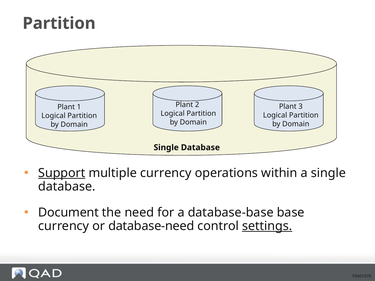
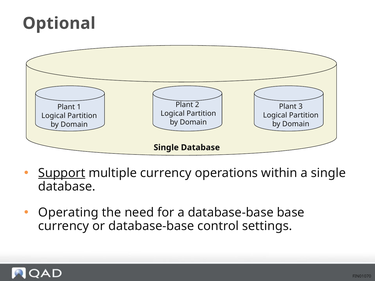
Partition at (59, 23): Partition -> Optional
Document: Document -> Operating
or database-need: database-need -> database-base
settings underline: present -> none
